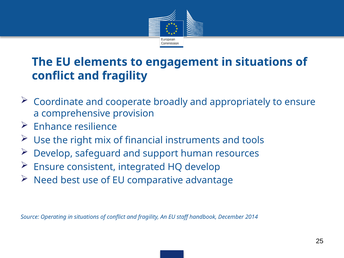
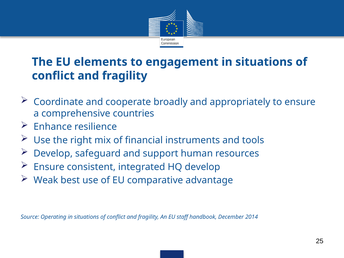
provision: provision -> countries
Need: Need -> Weak
